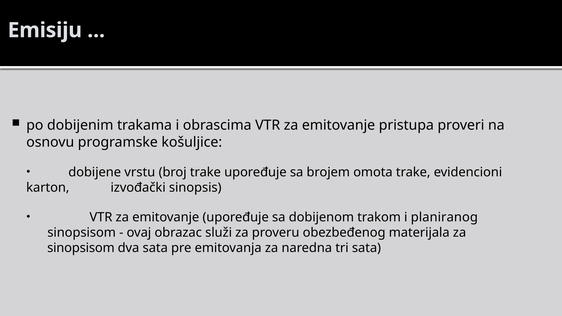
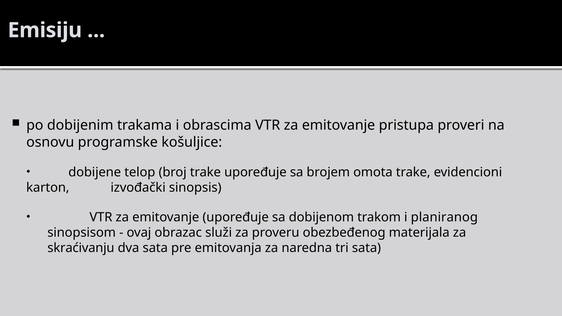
vrstu: vrstu -> telop
sinopsisom at (81, 248): sinopsisom -> skraćivanju
